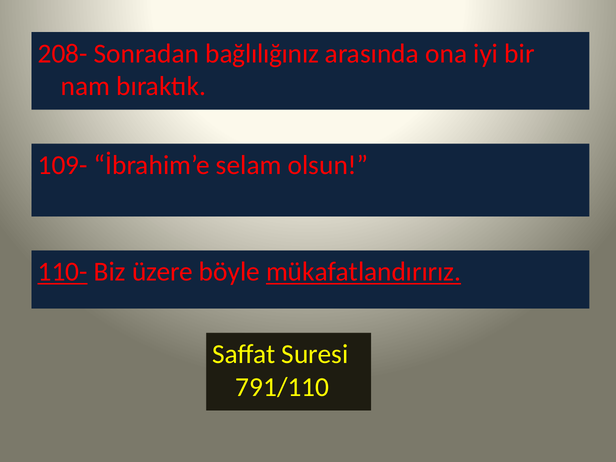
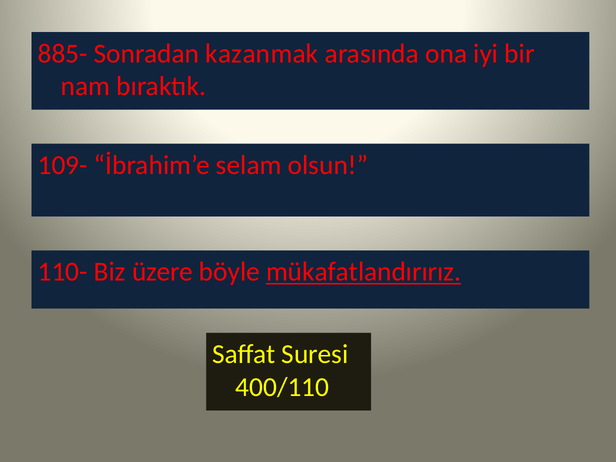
208-: 208- -> 885-
bağlılığınız: bağlılığınız -> kazanmak
110- underline: present -> none
791/110: 791/110 -> 400/110
